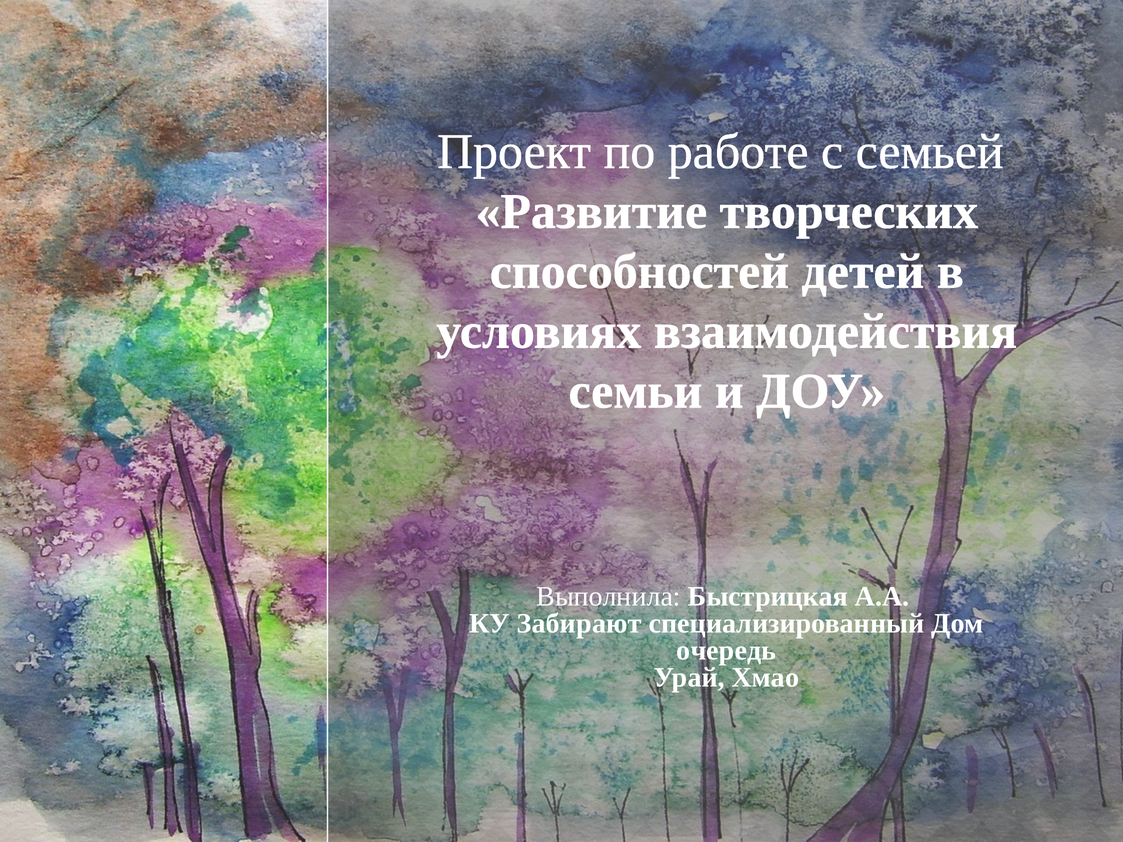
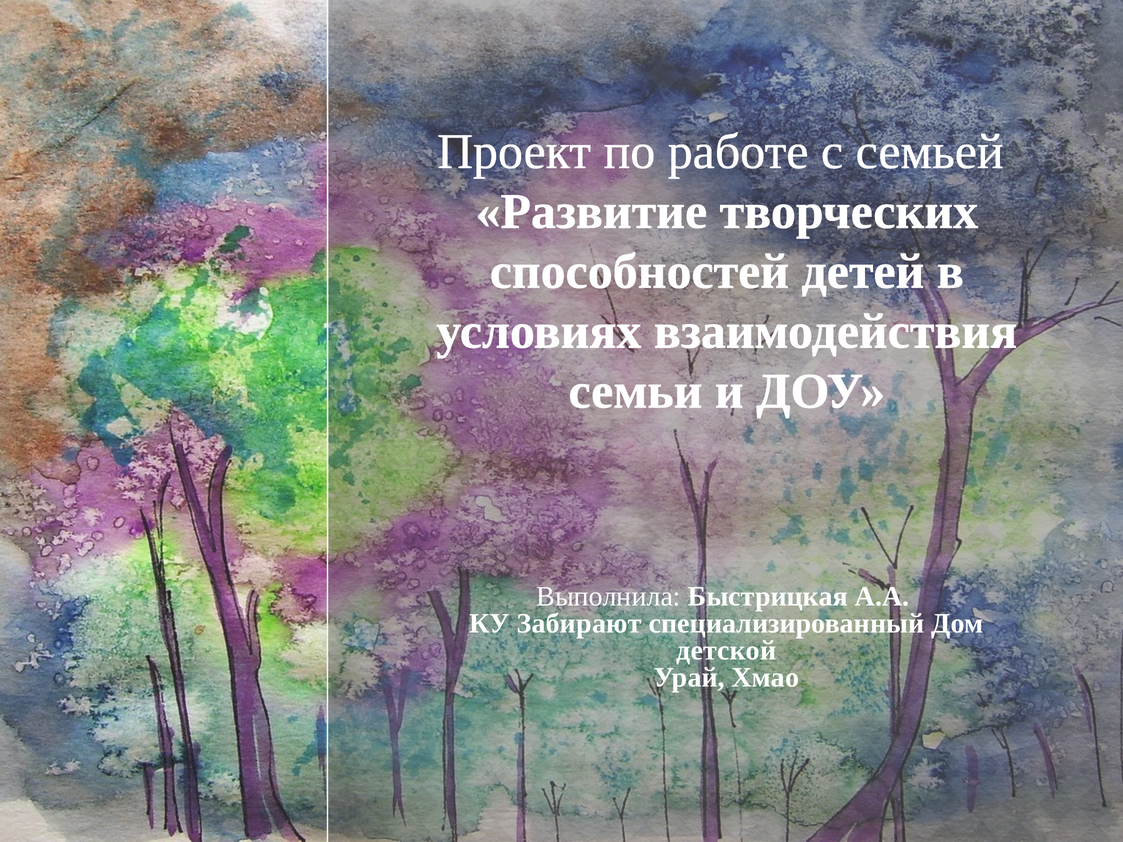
очередь: очередь -> детской
